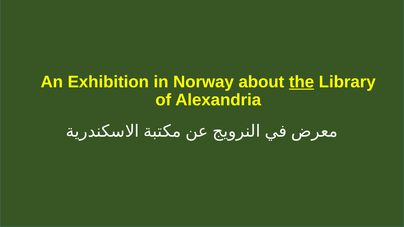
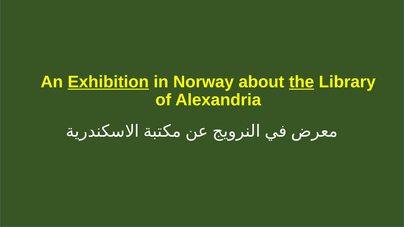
Exhibition underline: none -> present
